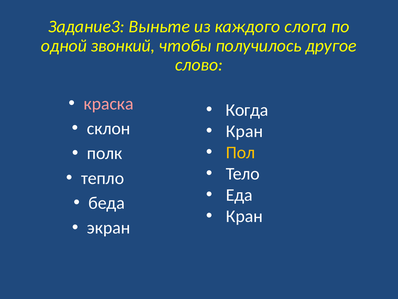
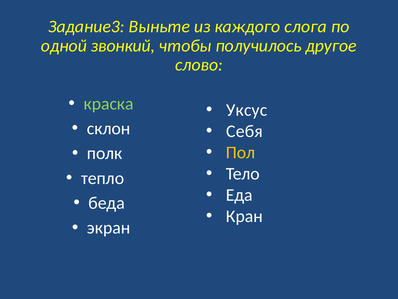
краска colour: pink -> light green
Когда: Когда -> Уксус
Кран at (245, 131): Кран -> Себя
